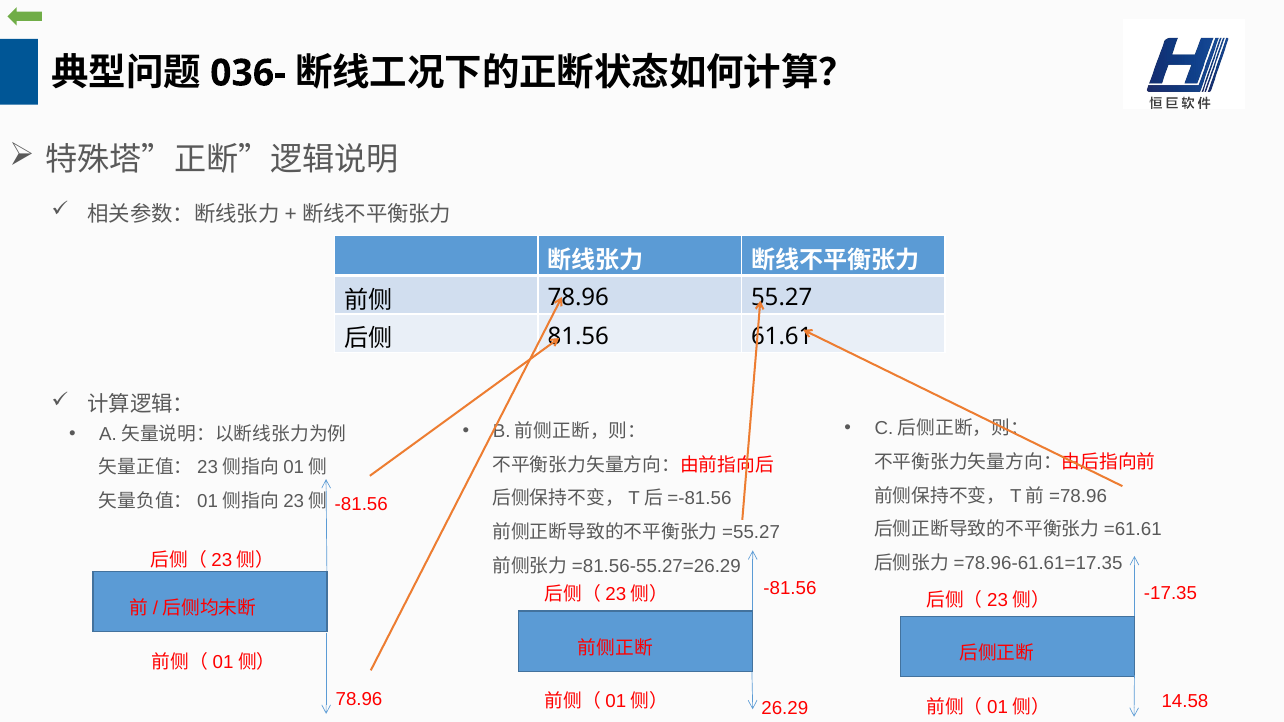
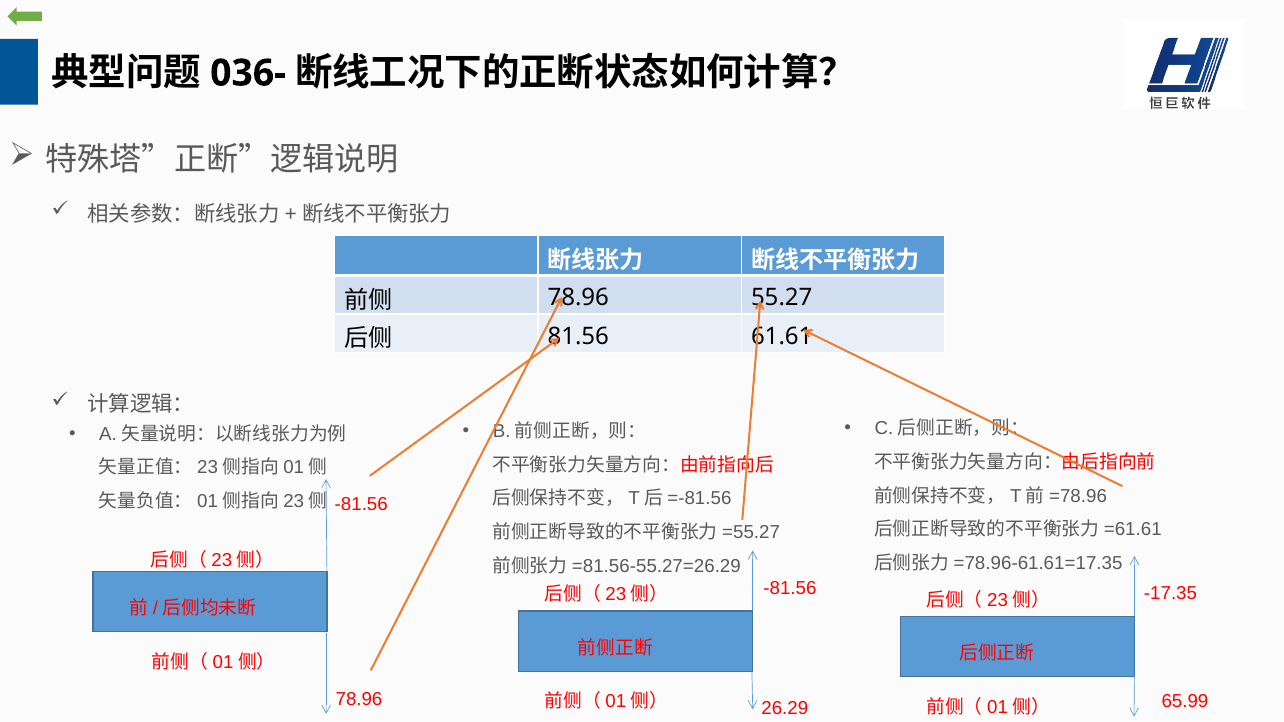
14.58: 14.58 -> 65.99
